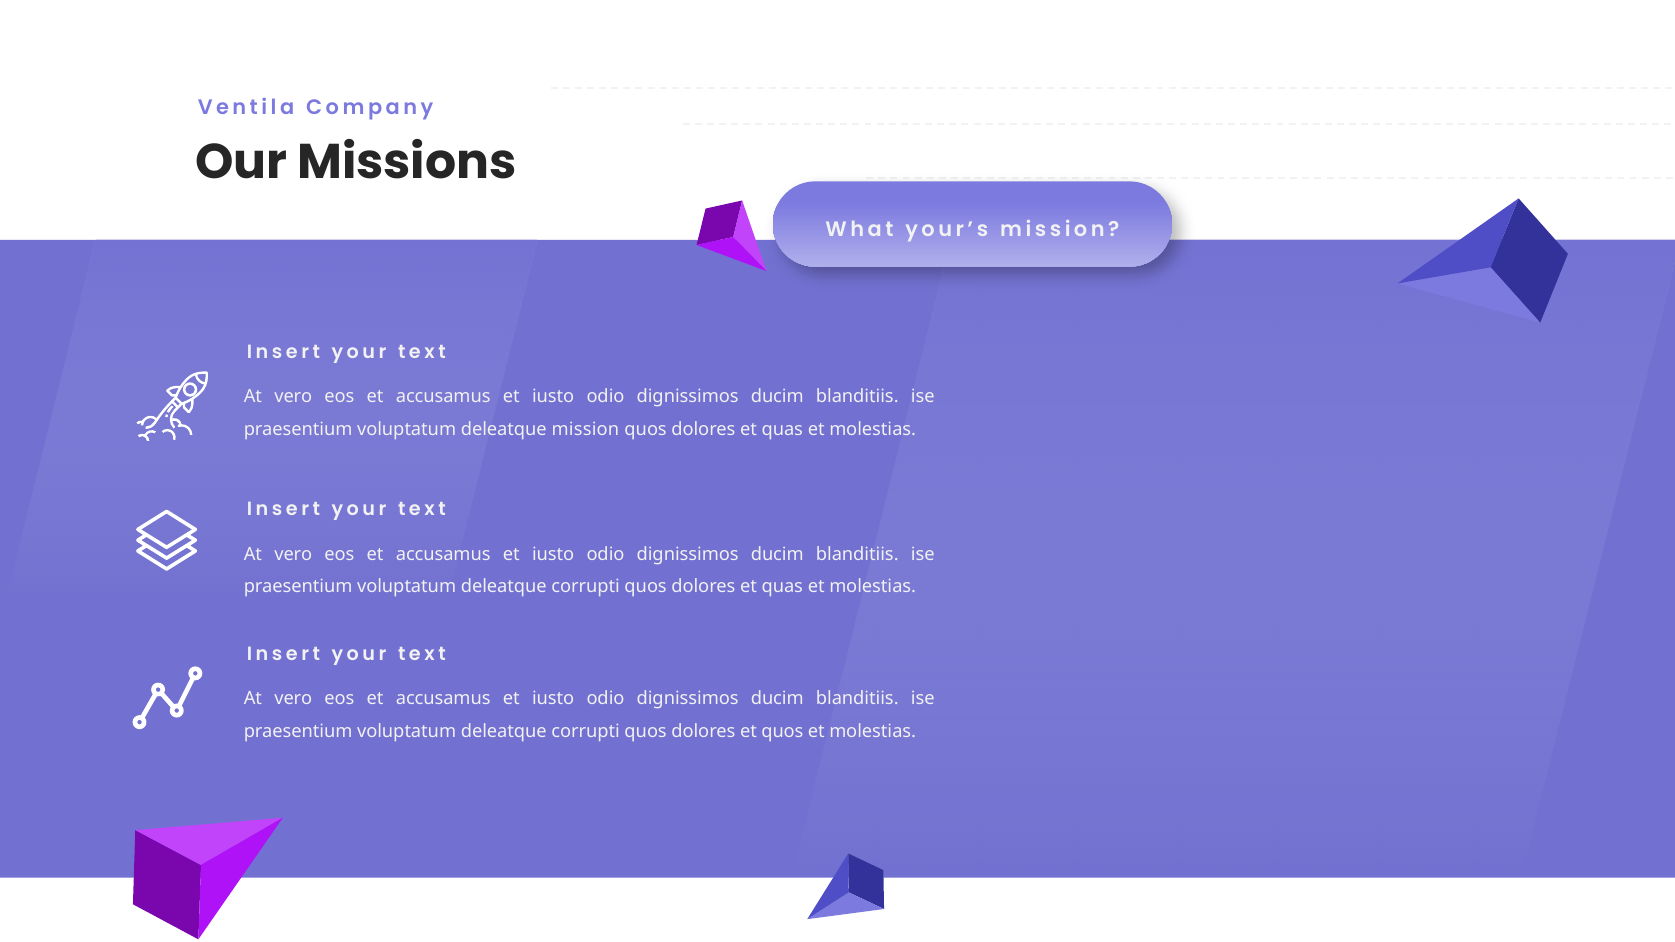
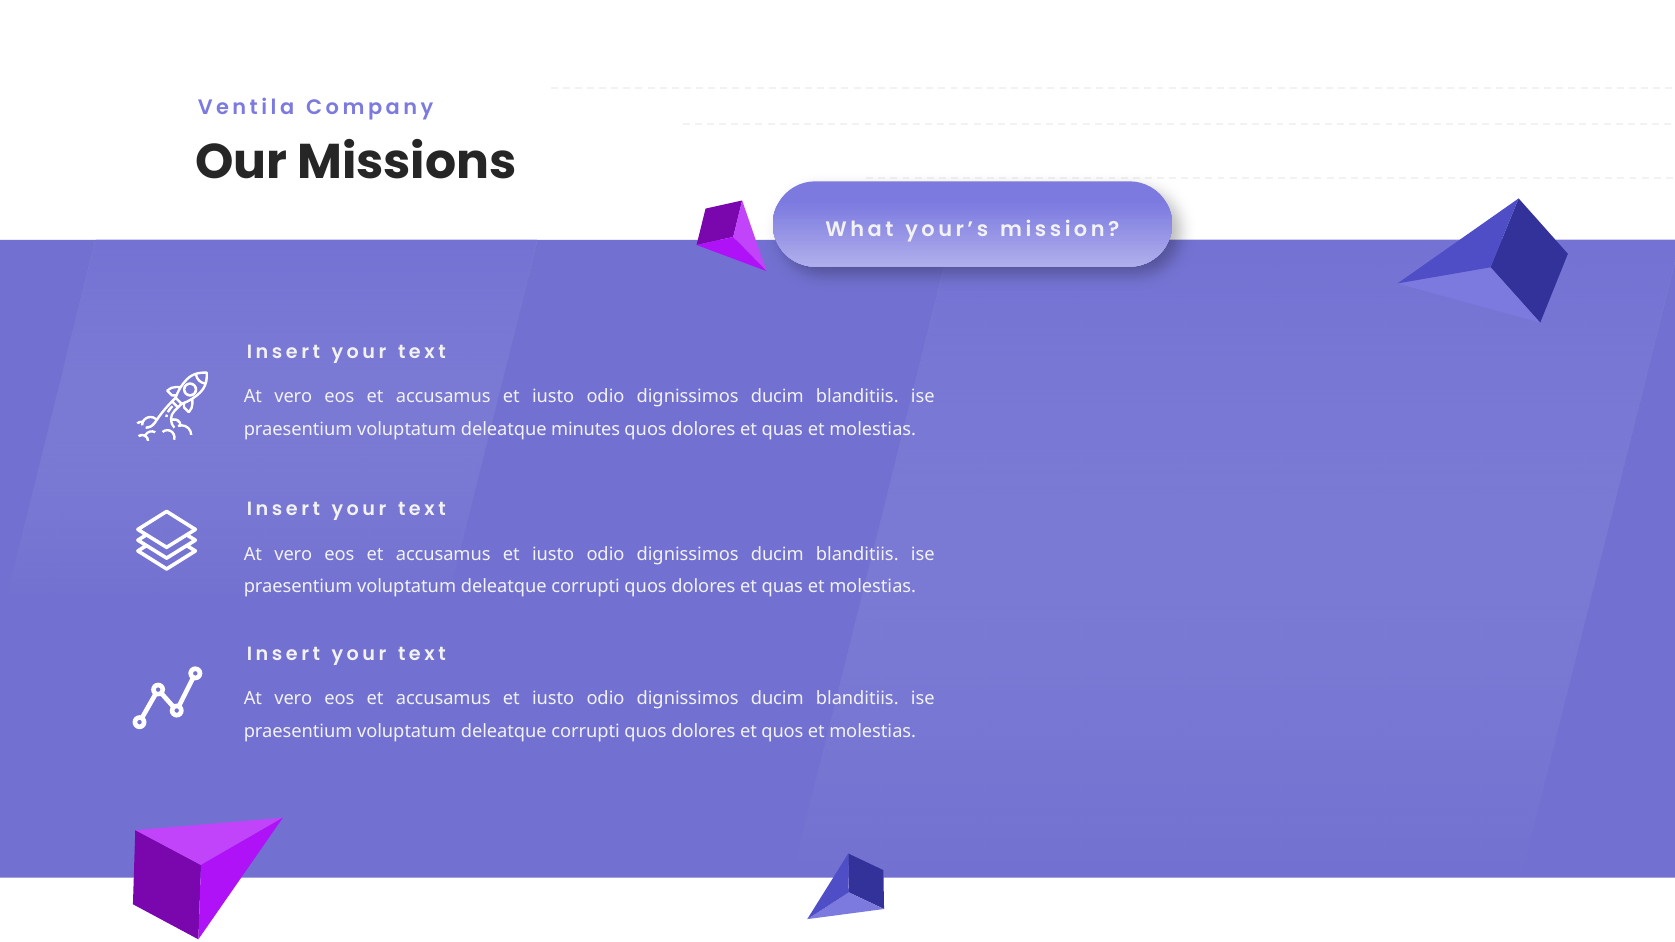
deleatque mission: mission -> minutes
